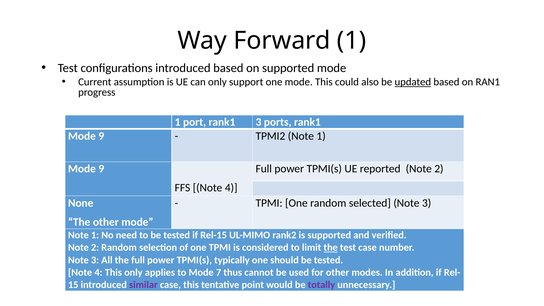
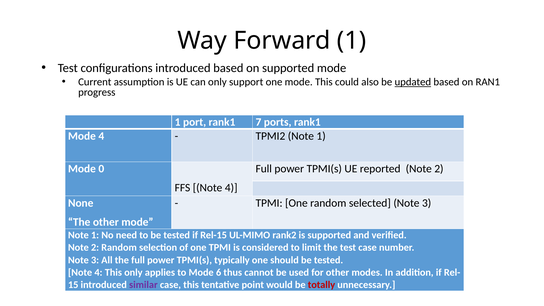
rank1 3: 3 -> 7
9 at (101, 136): 9 -> 4
9 at (101, 169): 9 -> 0
the at (331, 248) underline: present -> none
7: 7 -> 6
totally colour: purple -> red
